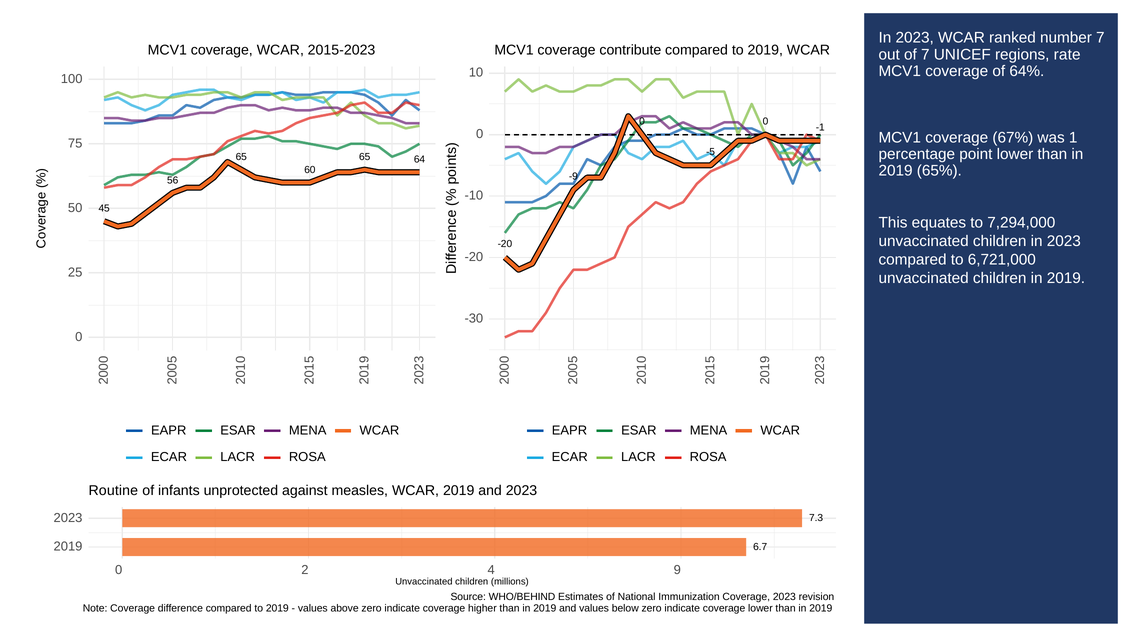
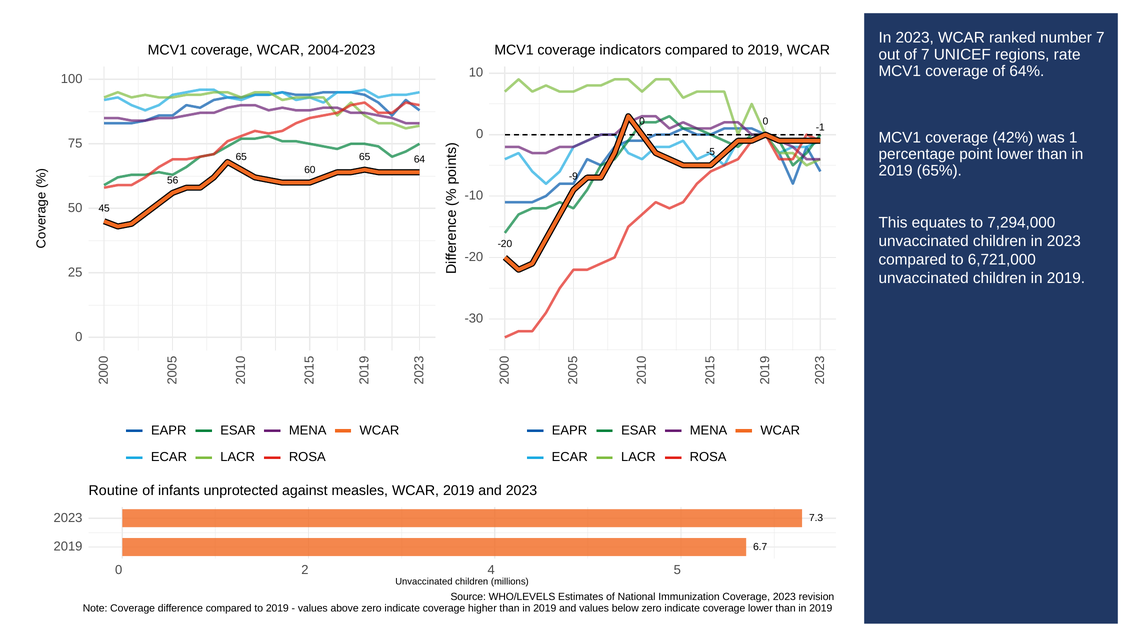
2015-2023: 2015-2023 -> 2004-2023
contribute: contribute -> indicators
67%: 67% -> 42%
4 9: 9 -> 5
WHO/BEHIND: WHO/BEHIND -> WHO/LEVELS
